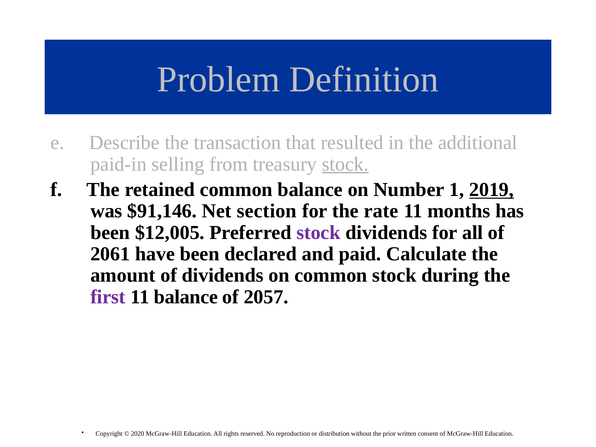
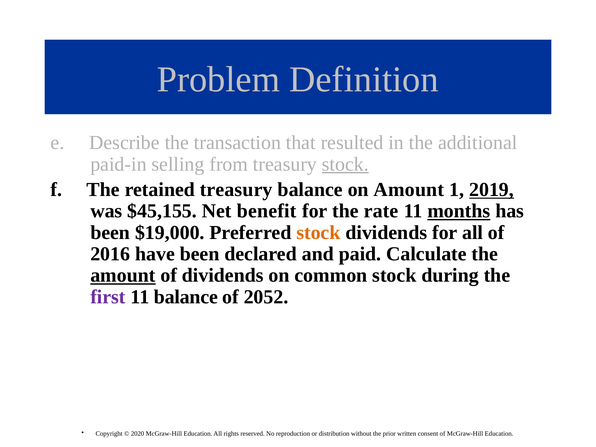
retained common: common -> treasury
on Number: Number -> Amount
$91,146: $91,146 -> $45,155
section: section -> benefit
months underline: none -> present
$12,005: $12,005 -> $19,000
stock at (318, 232) colour: purple -> orange
2061: 2061 -> 2016
amount at (123, 275) underline: none -> present
2057: 2057 -> 2052
